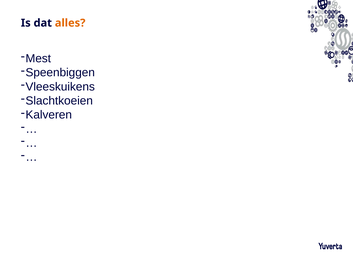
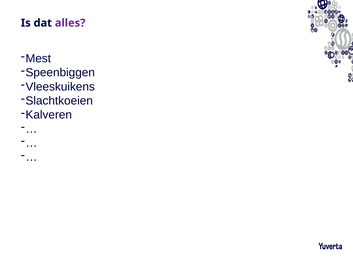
alles colour: orange -> purple
